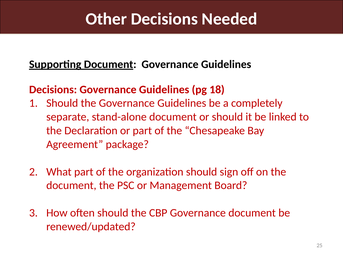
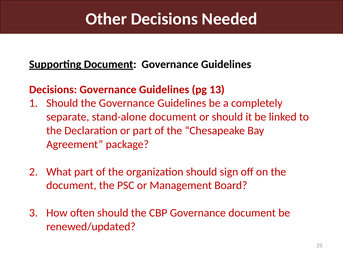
18: 18 -> 13
